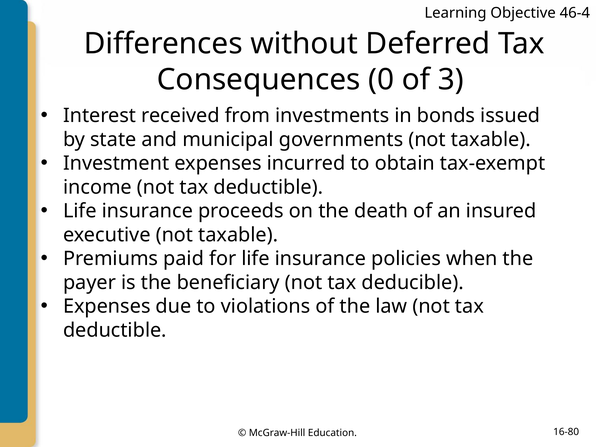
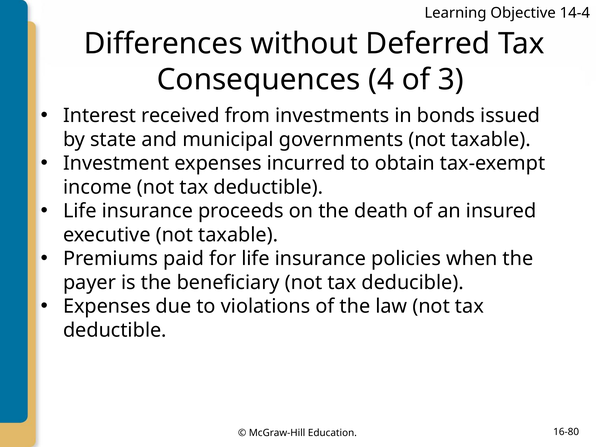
46-4: 46-4 -> 14-4
0: 0 -> 4
